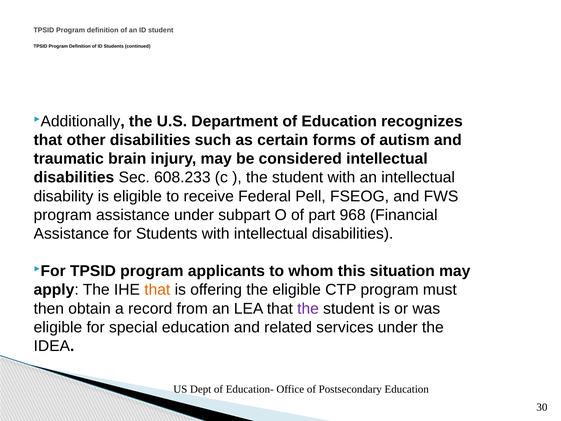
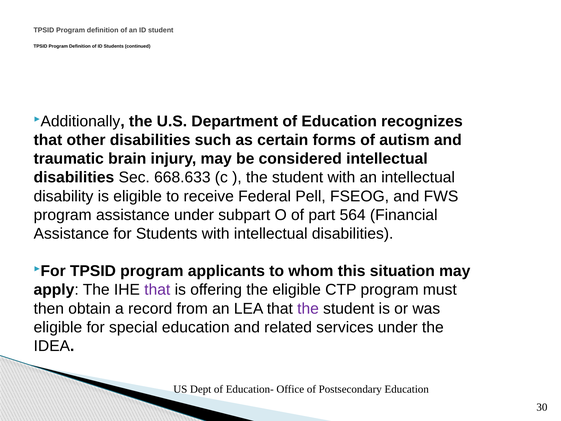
608.233: 608.233 -> 668.633
968: 968 -> 564
that at (157, 290) colour: orange -> purple
